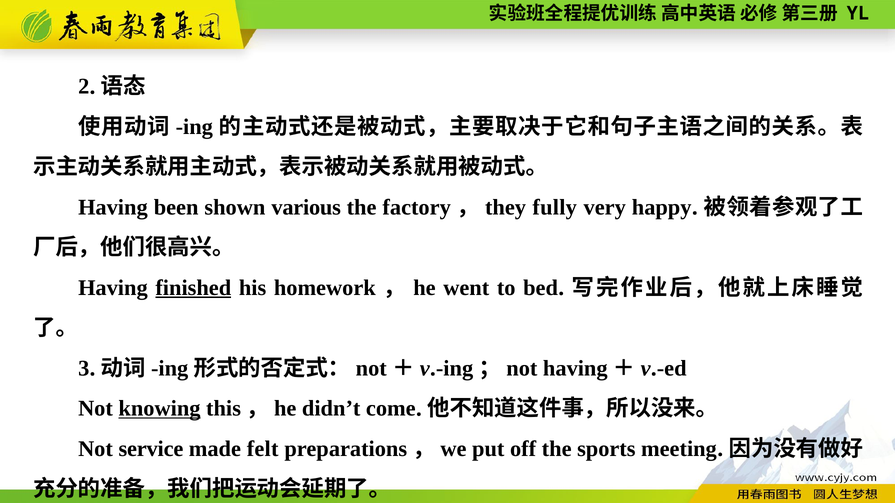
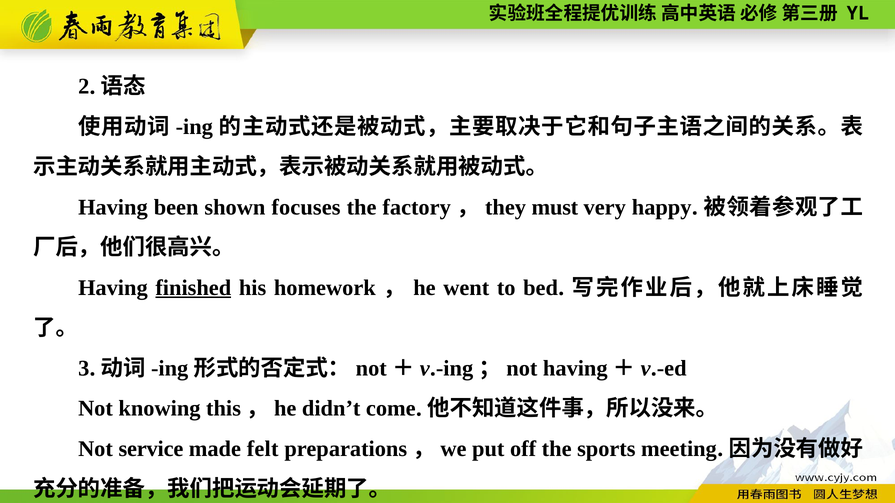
various: various -> focuses
fully: fully -> must
knowing underline: present -> none
